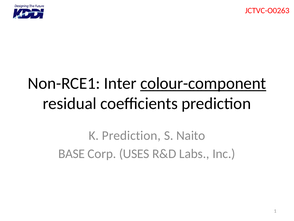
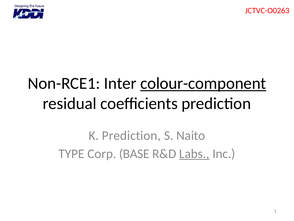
BASE: BASE -> TYPE
USES: USES -> BASE
Labs underline: none -> present
